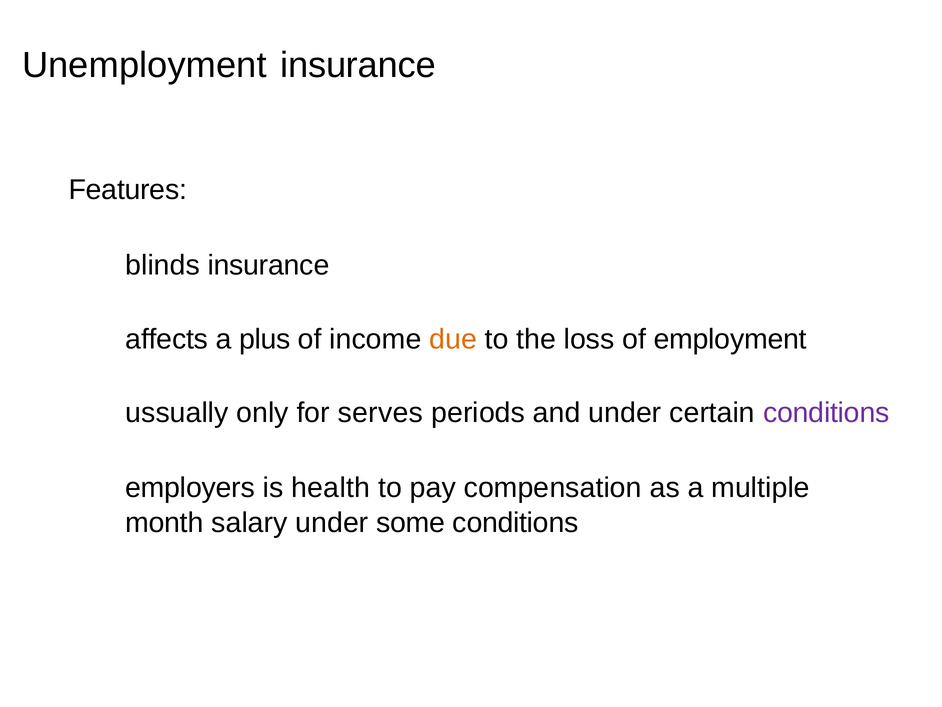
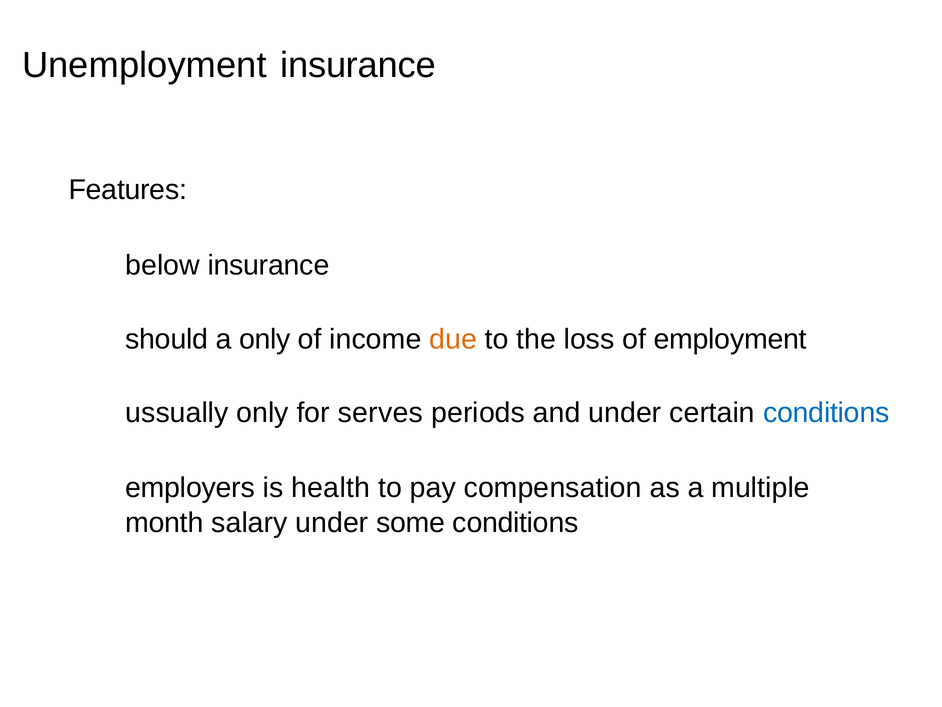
blinds: blinds -> below
affects: affects -> should
a plus: plus -> only
conditions at (826, 413) colour: purple -> blue
